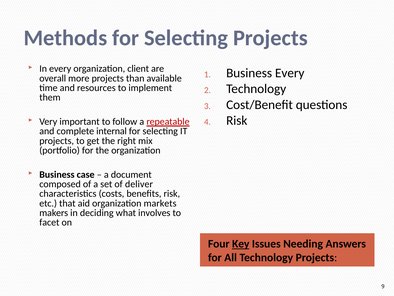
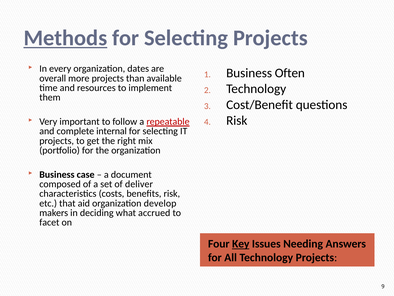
Methods underline: none -> present
client: client -> dates
Business Every: Every -> Often
markets: markets -> develop
involves: involves -> accrued
